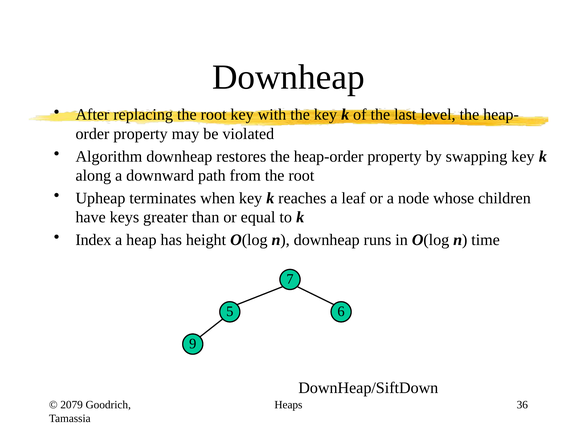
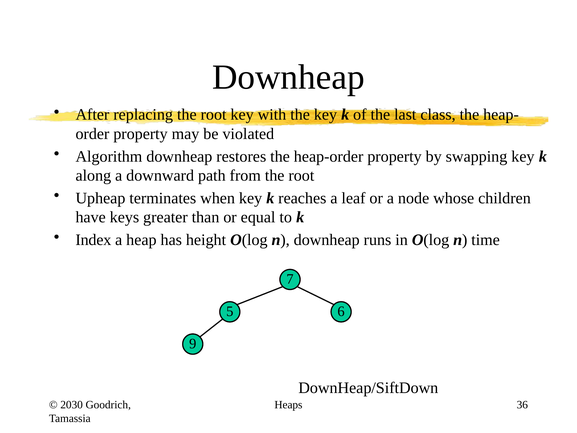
level: level -> class
2079: 2079 -> 2030
